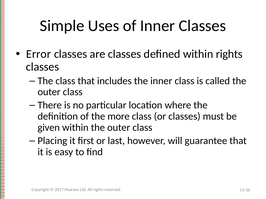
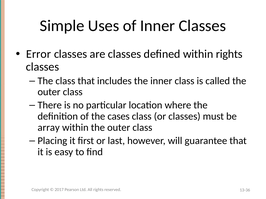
more: more -> cases
given: given -> array
